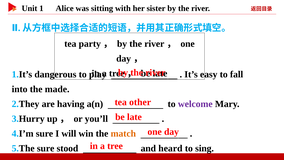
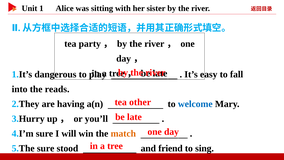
made: made -> reads
welcome colour: purple -> blue
heard: heard -> friend
